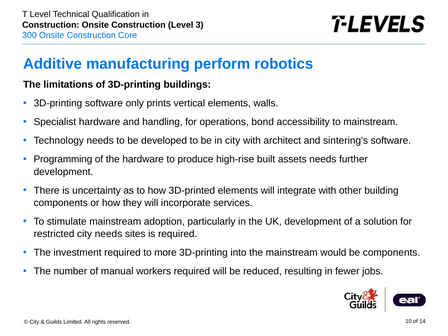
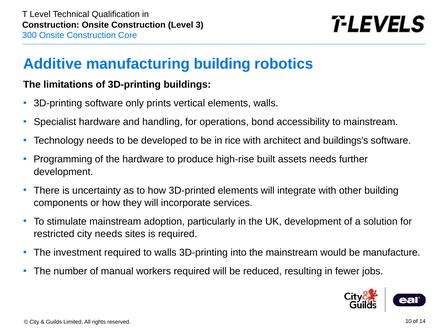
manufacturing perform: perform -> building
in city: city -> rice
sintering's: sintering's -> buildings's
to more: more -> walls
be components: components -> manufacture
